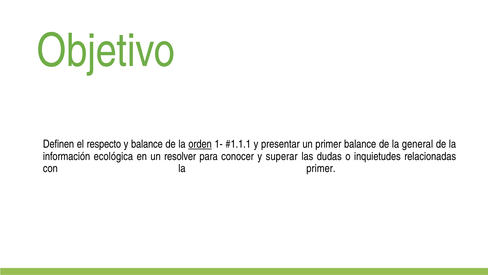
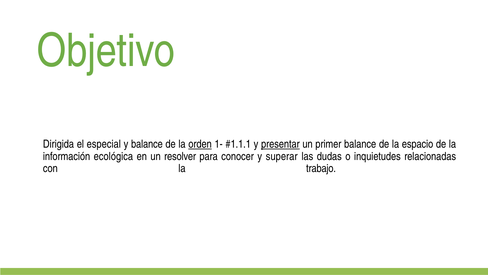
Definen: Definen -> Dirigida
respecto: respecto -> especial
presentar underline: none -> present
general: general -> espacio
la primer: primer -> trabajo
